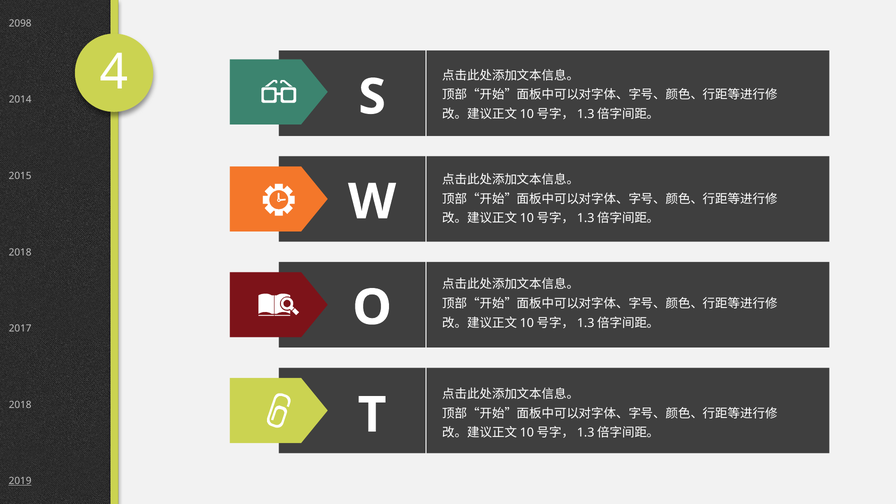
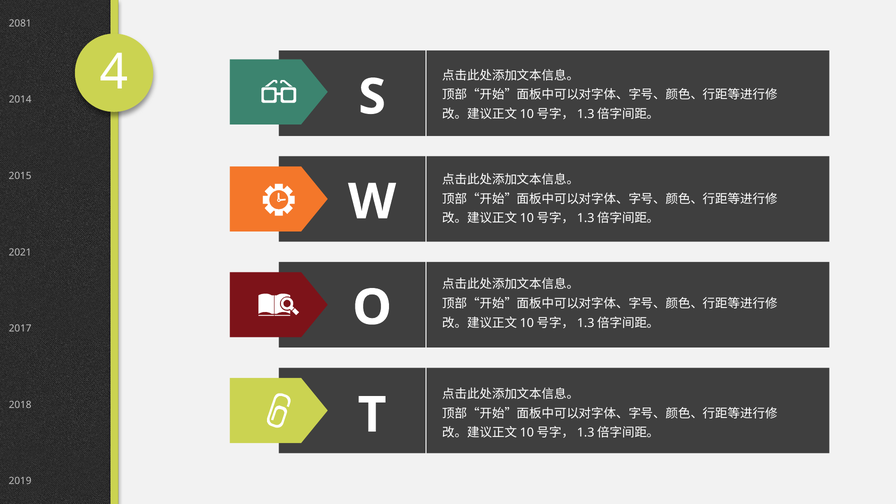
2098: 2098 -> 2081
2018 at (20, 252): 2018 -> 2021
2019 underline: present -> none
